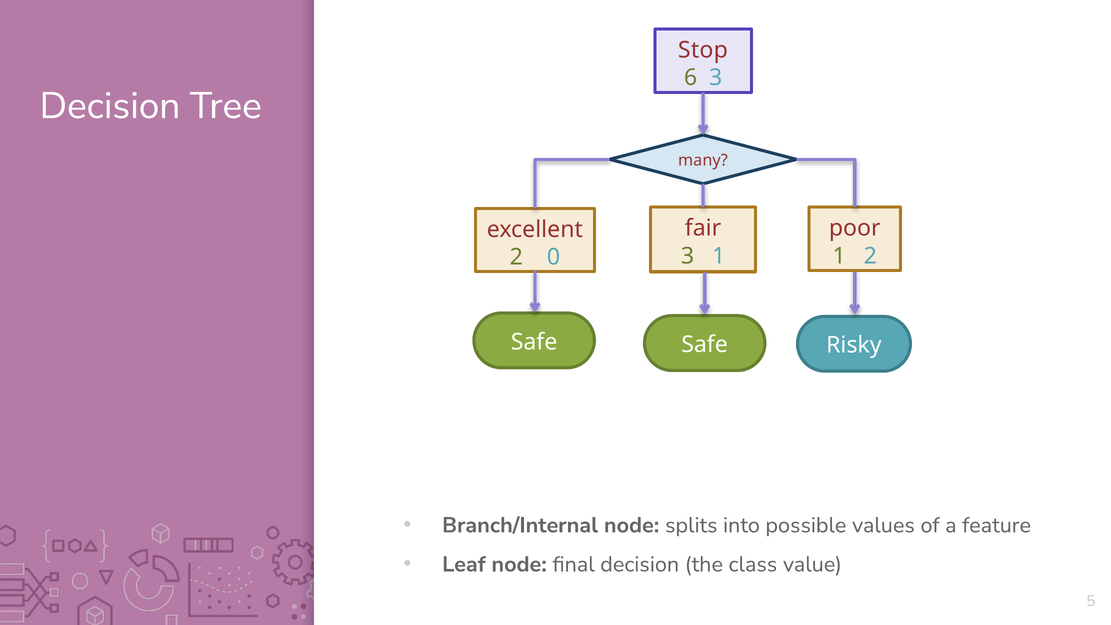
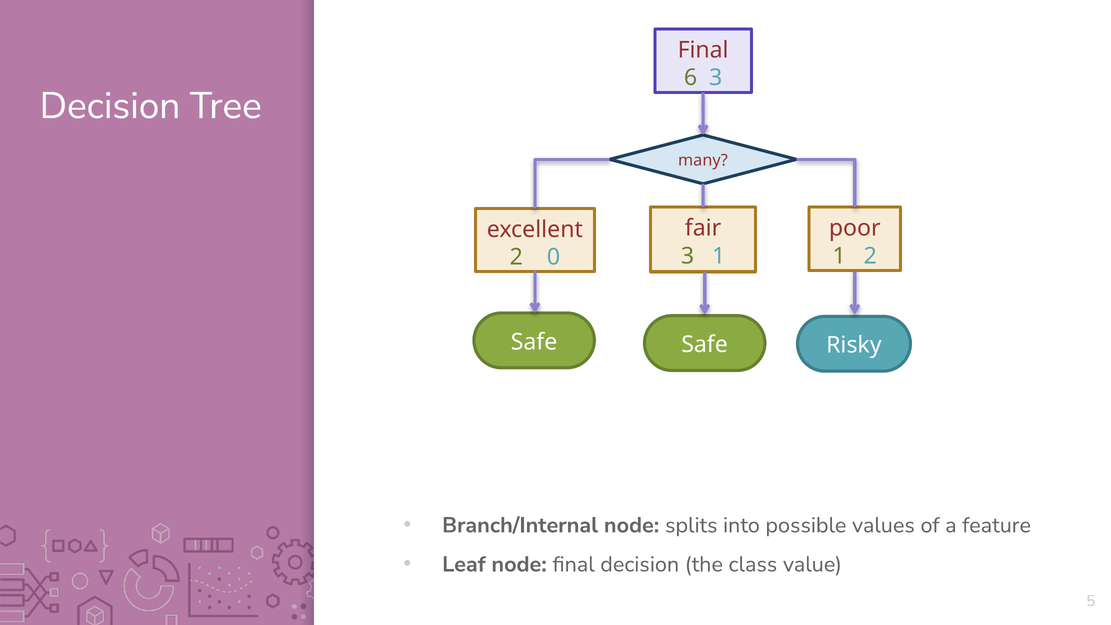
Stop at (703, 50): Stop -> Final
